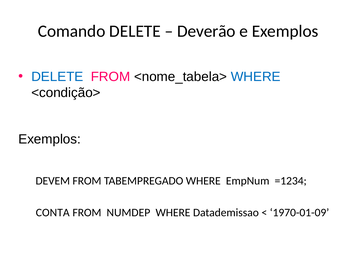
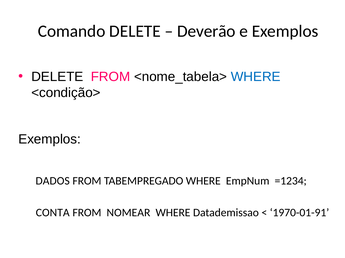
DELETE at (57, 77) colour: blue -> black
DEVEM: DEVEM -> DADOS
NUMDEP: NUMDEP -> NOMEAR
1970-01-09: 1970-01-09 -> 1970-01-91
